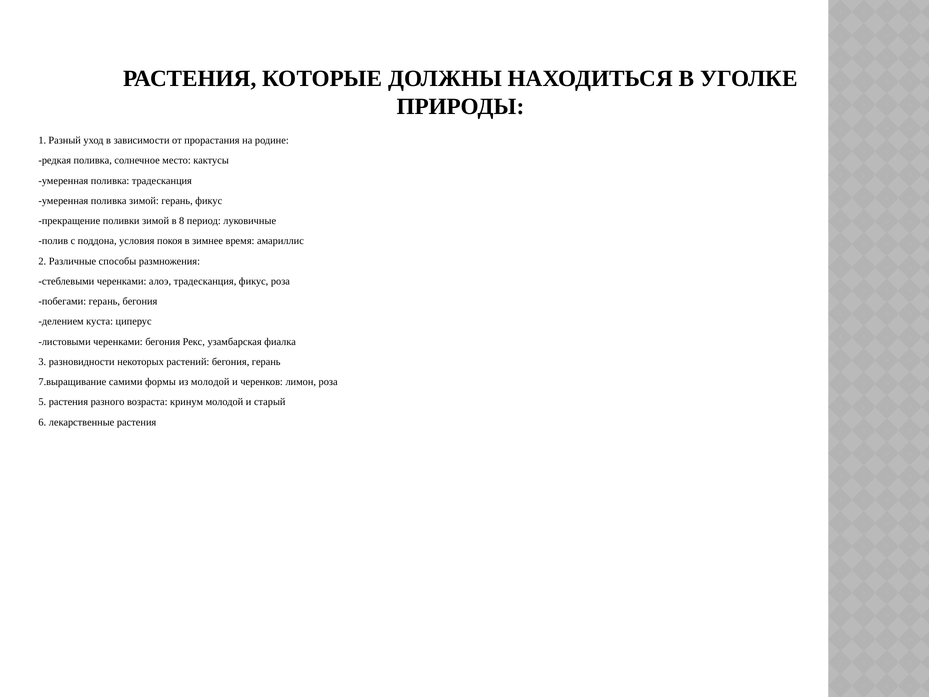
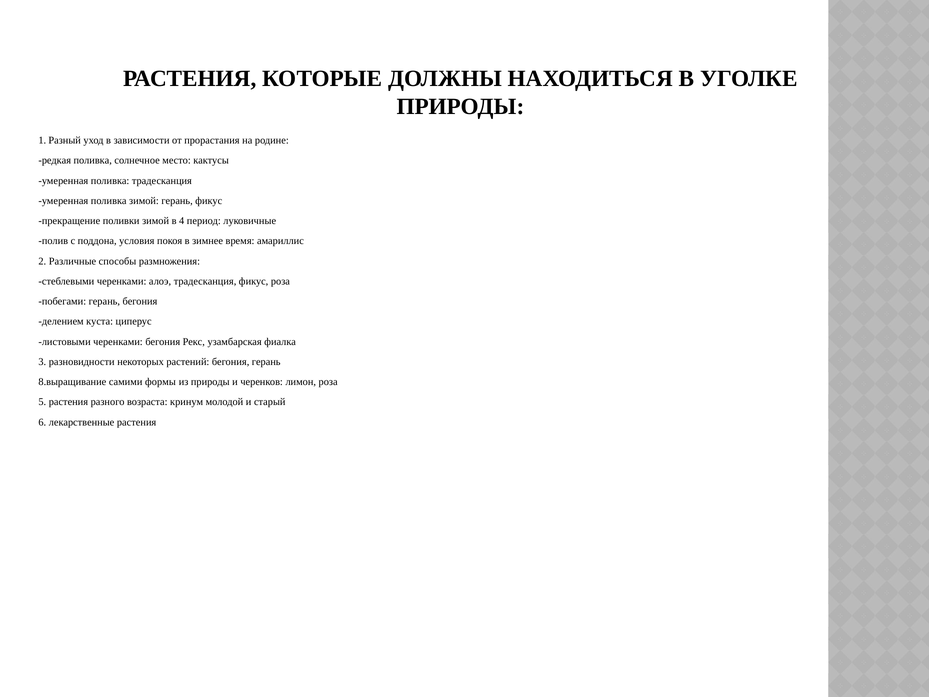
8: 8 -> 4
7.выращивание: 7.выращивание -> 8.выращивание
из молодой: молодой -> природы
